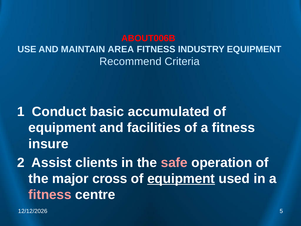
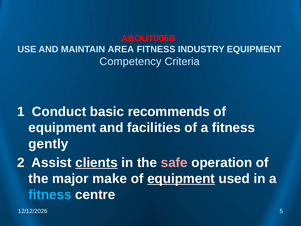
Recommend: Recommend -> Competency
accumulated: accumulated -> recommends
insure: insure -> gently
clients underline: none -> present
cross: cross -> make
fitness at (50, 195) colour: pink -> light blue
